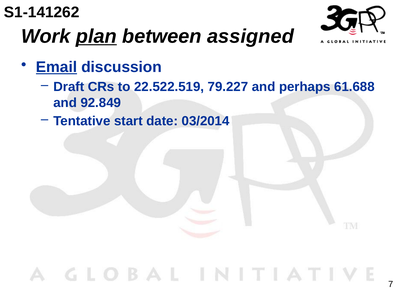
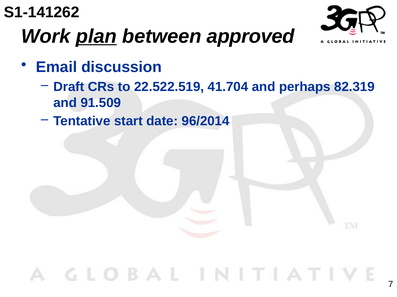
assigned: assigned -> approved
Email underline: present -> none
79.227: 79.227 -> 41.704
61.688: 61.688 -> 82.319
92.849: 92.849 -> 91.509
03/2014: 03/2014 -> 96/2014
